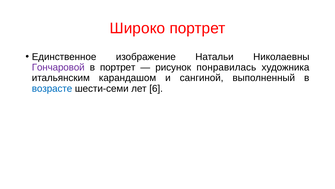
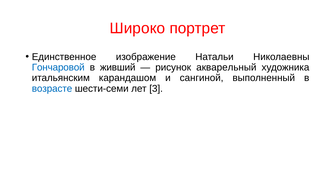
Гончаровой colour: purple -> blue
в портрет: портрет -> живший
понравилась: понравилась -> акварельный
6: 6 -> 3
